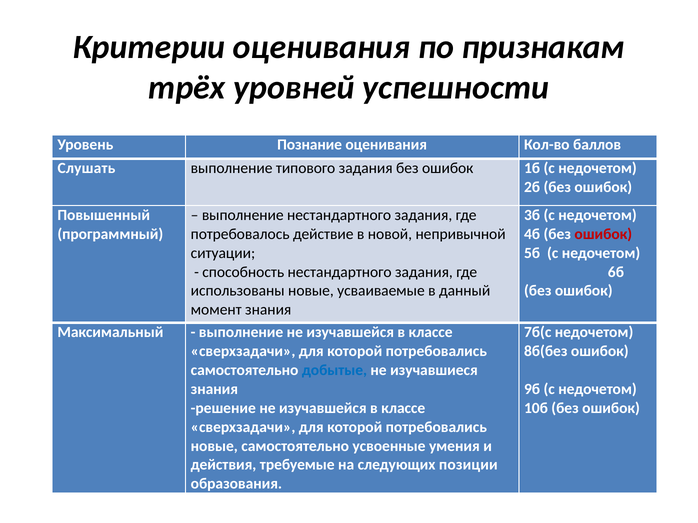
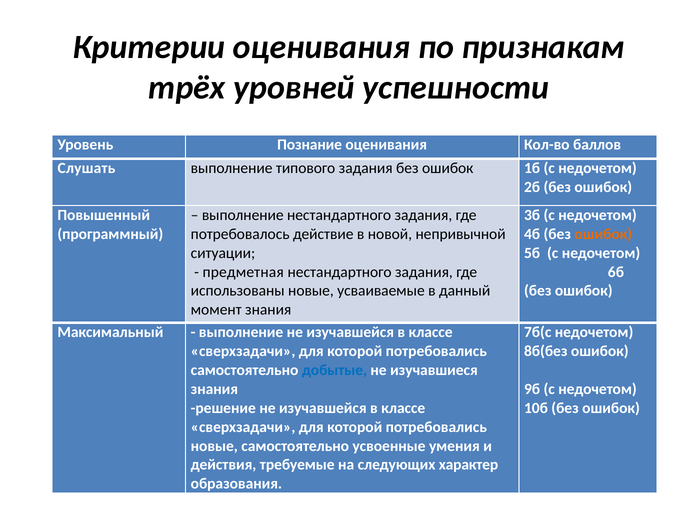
ошибок at (603, 234) colour: red -> orange
способность: способность -> предметная
позиции: позиции -> характер
